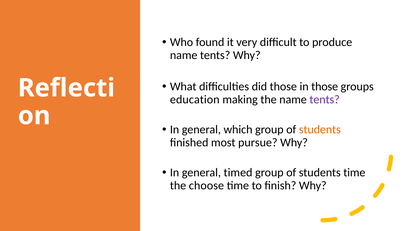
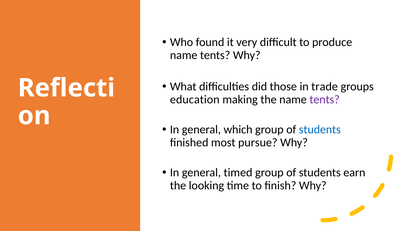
in those: those -> trade
students at (320, 129) colour: orange -> blue
students time: time -> earn
choose: choose -> looking
